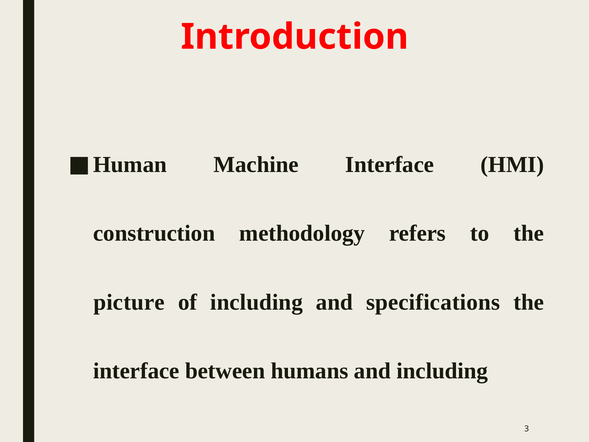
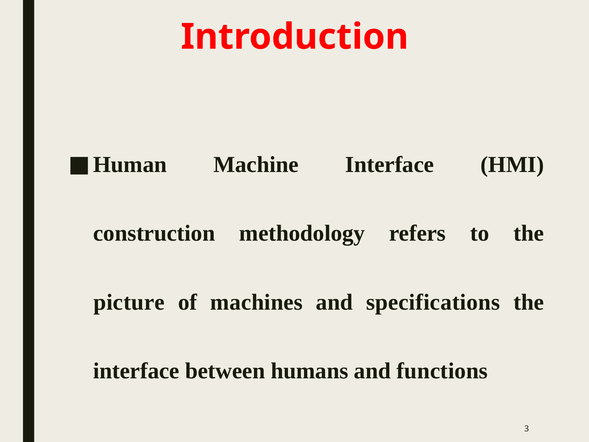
of including: including -> machines
and including: including -> functions
